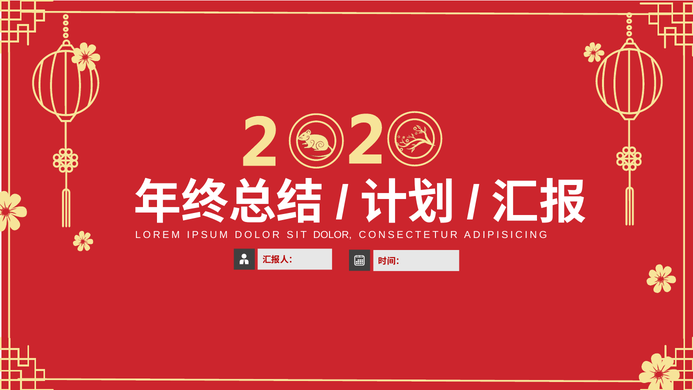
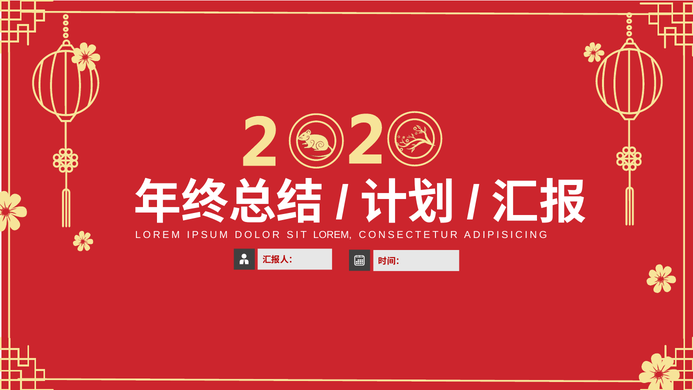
SIT DOLOR: DOLOR -> LOREM
